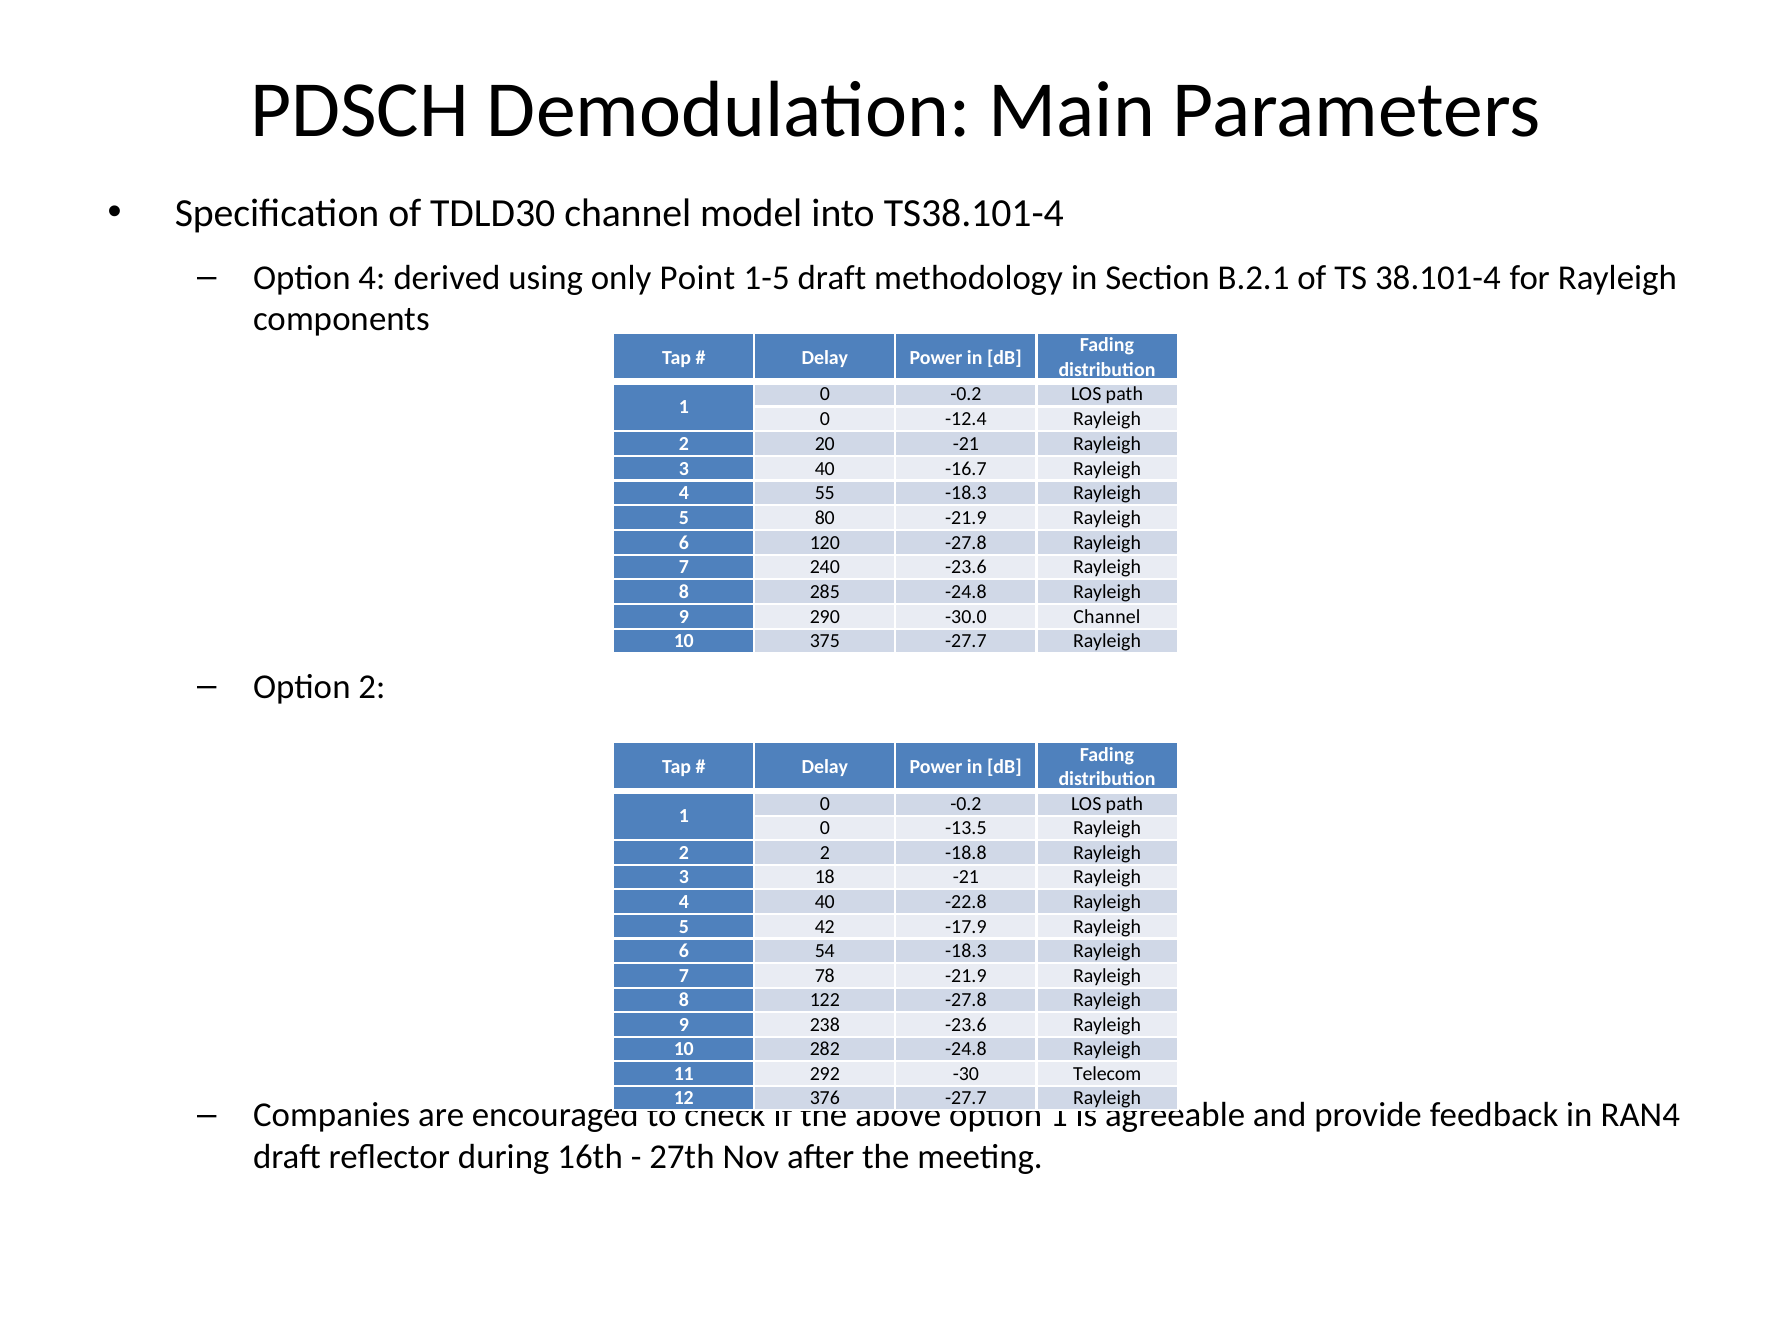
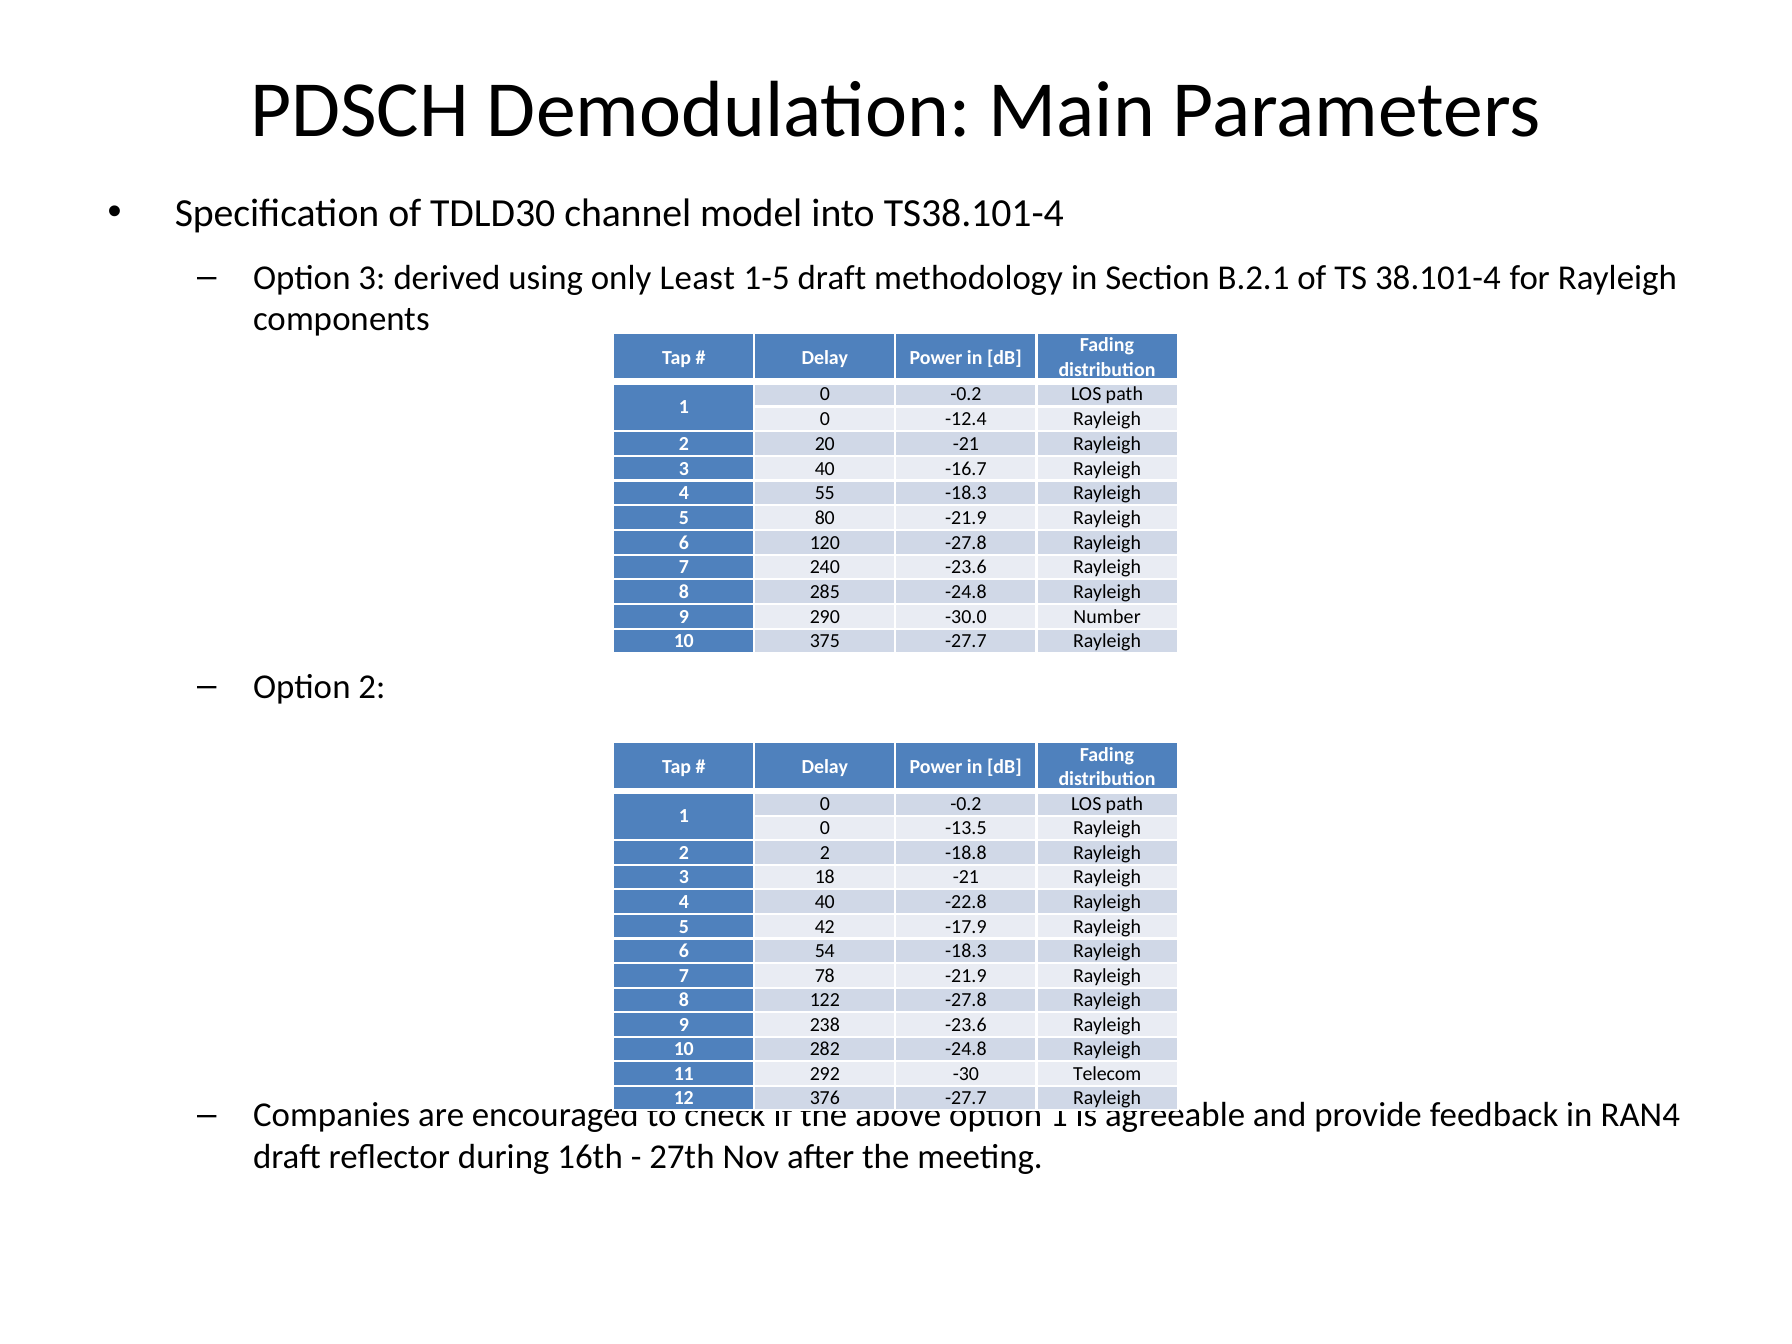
Option 4: 4 -> 3
Point: Point -> Least
-30.0 Channel: Channel -> Number
